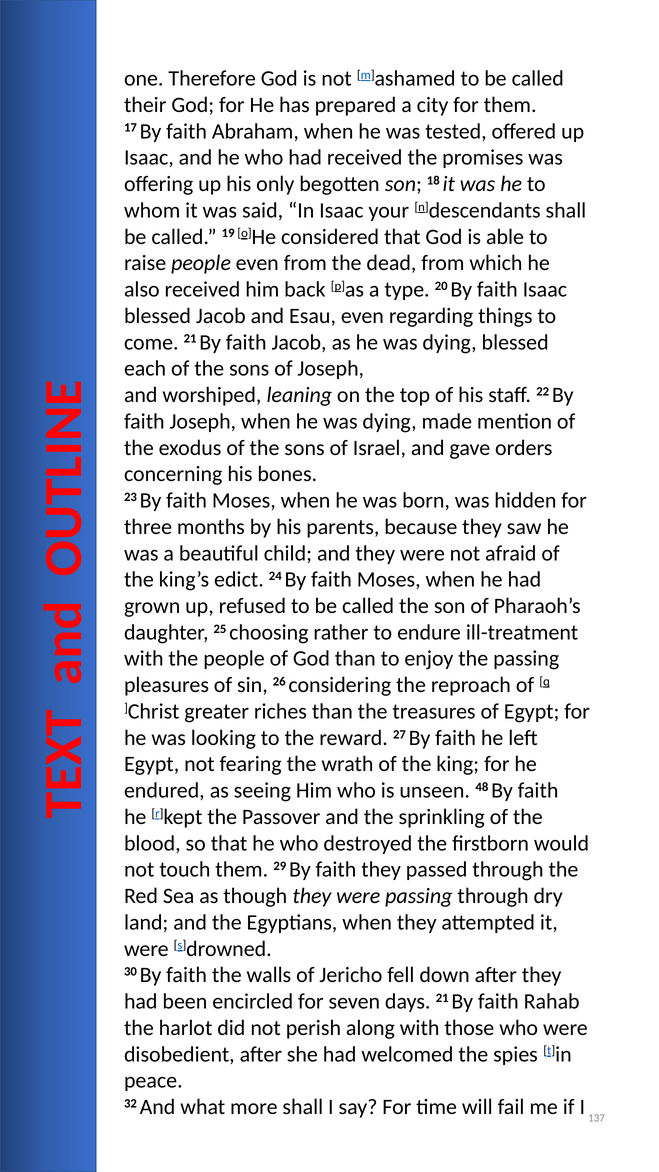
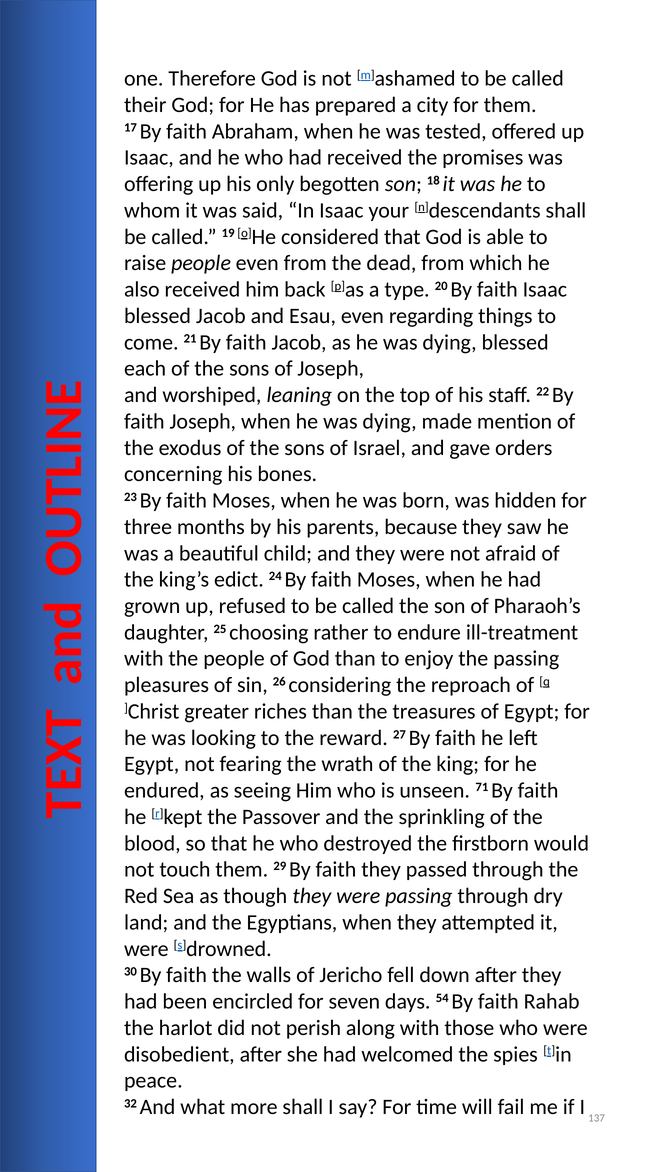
48: 48 -> 71
days 21: 21 -> 54
